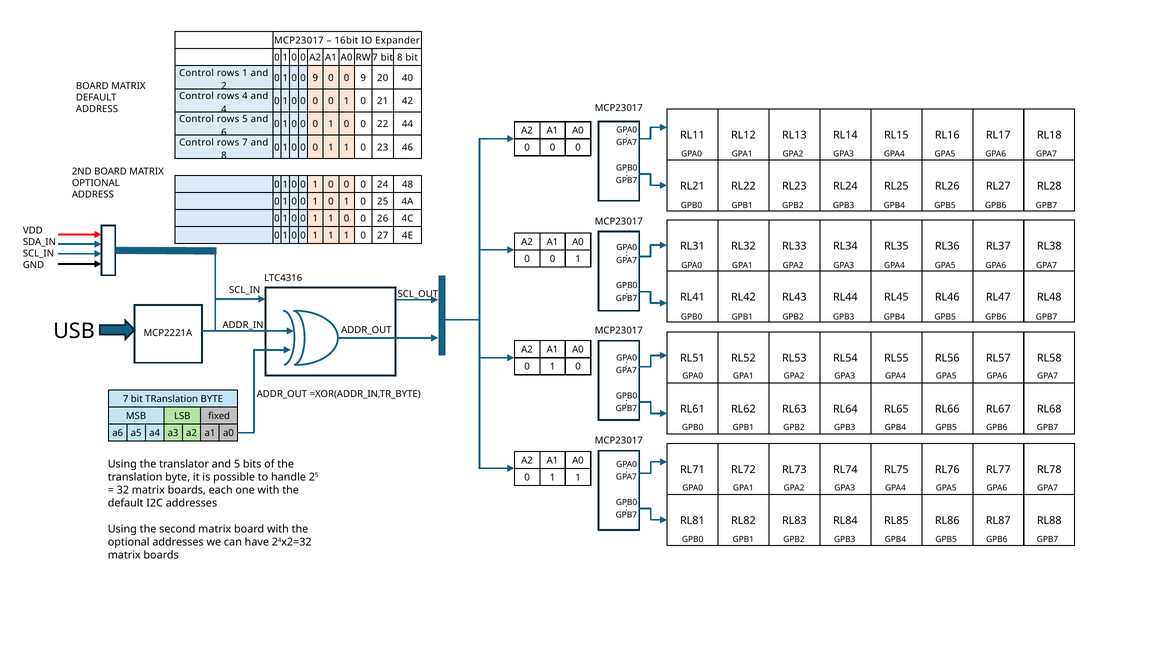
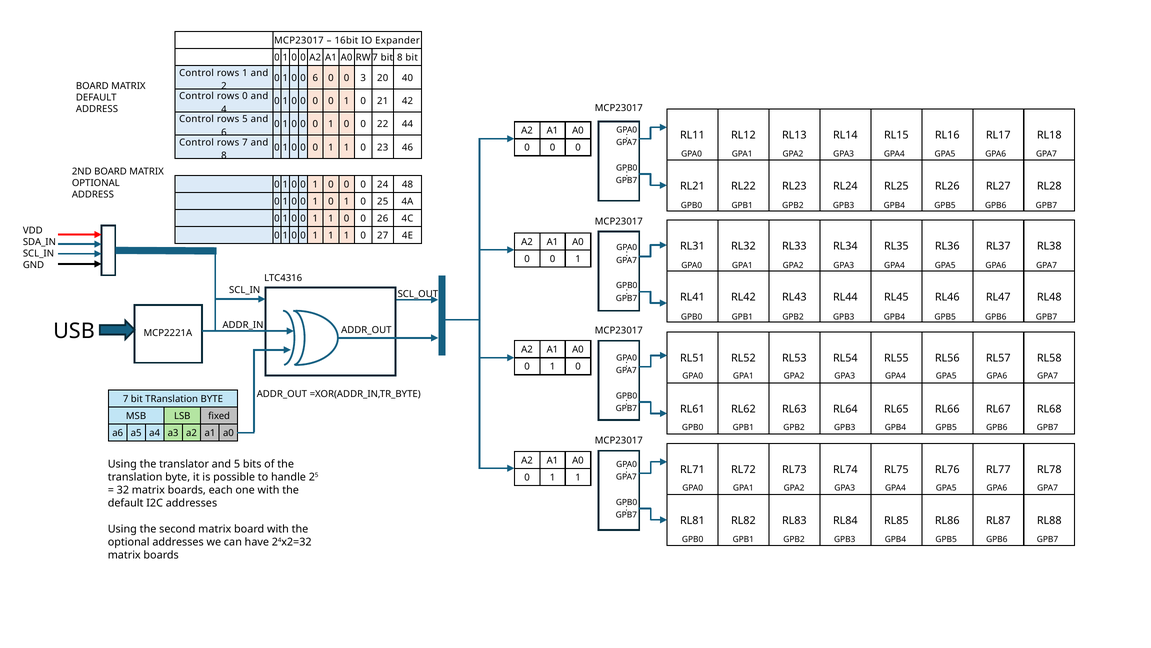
1 0 0 9: 9 -> 6
9 at (363, 78): 9 -> 3
rows 4: 4 -> 0
